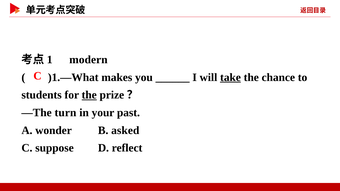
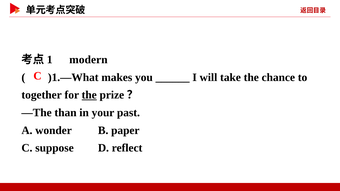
take underline: present -> none
students: students -> together
turn: turn -> than
asked: asked -> paper
